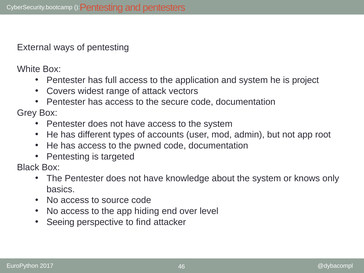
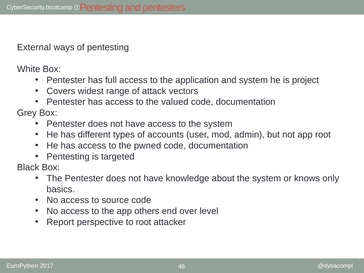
secure: secure -> valued
hiding: hiding -> others
Seeing: Seeing -> Report
to find: find -> root
